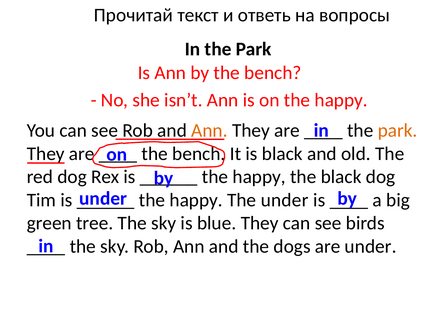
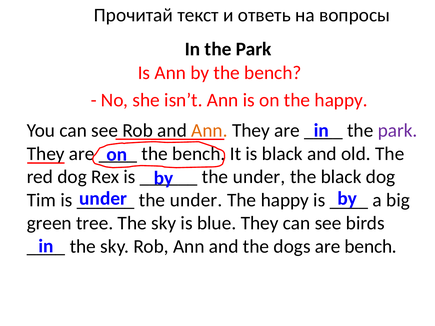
park at (398, 131) colour: orange -> purple
happy at (259, 177): happy -> under
happy at (196, 200): happy -> under
under at (285, 200): under -> happy
are under: under -> bench
